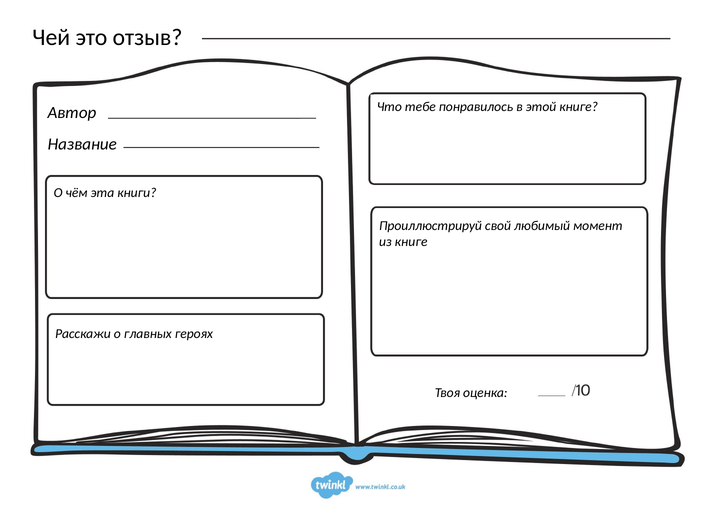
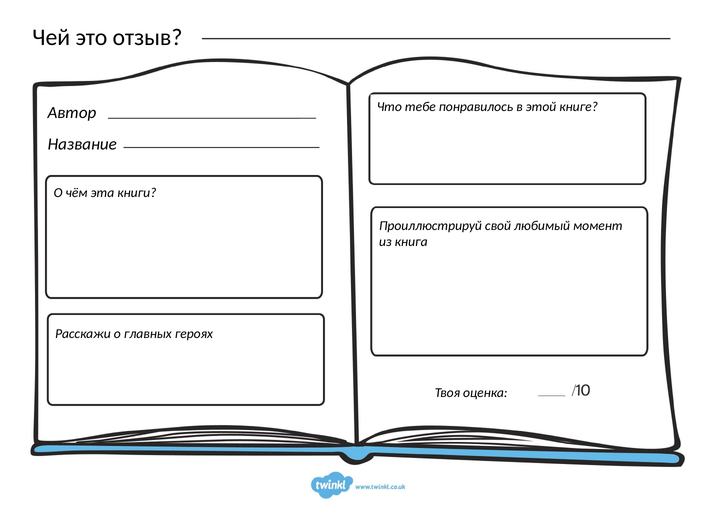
из книге: книге -> книга
